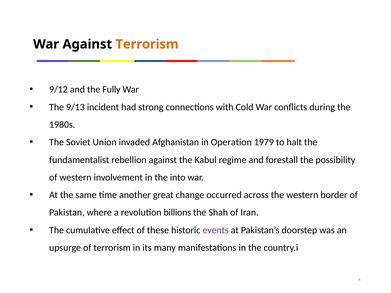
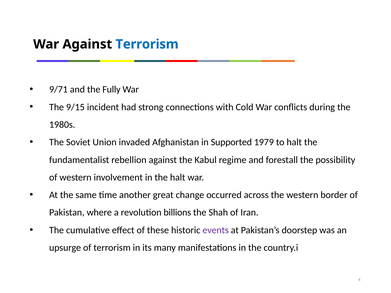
Terrorism at (147, 44) colour: orange -> blue
9/12: 9/12 -> 9/71
9/13: 9/13 -> 9/15
Operation: Operation -> Supported
the into: into -> halt
